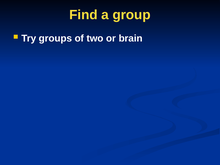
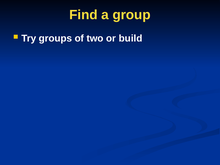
brain: brain -> build
